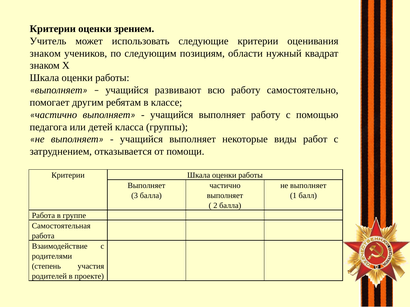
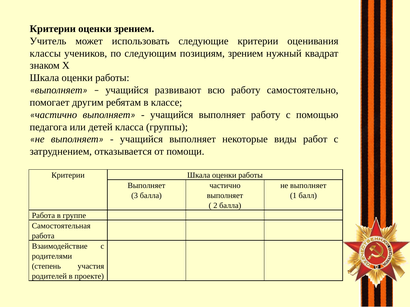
знаком at (45, 53): знаком -> классы
позициям области: области -> зрением
